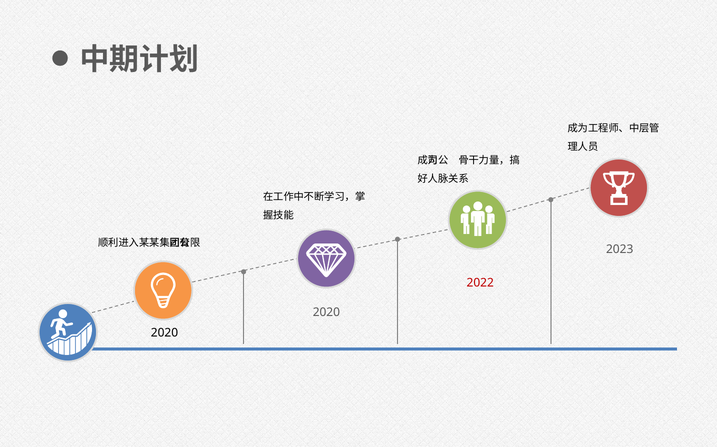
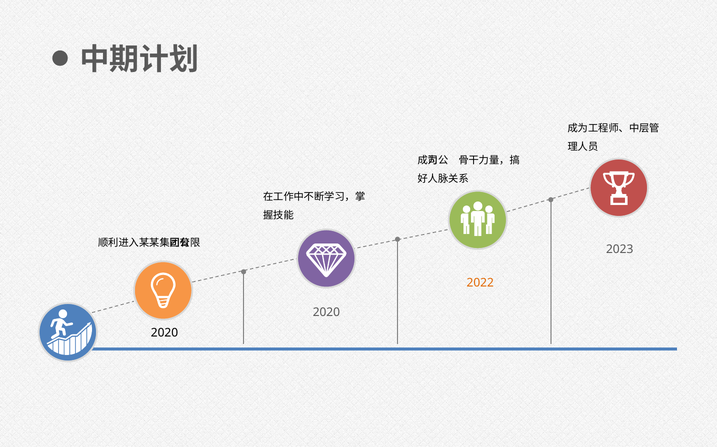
2022 colour: red -> orange
